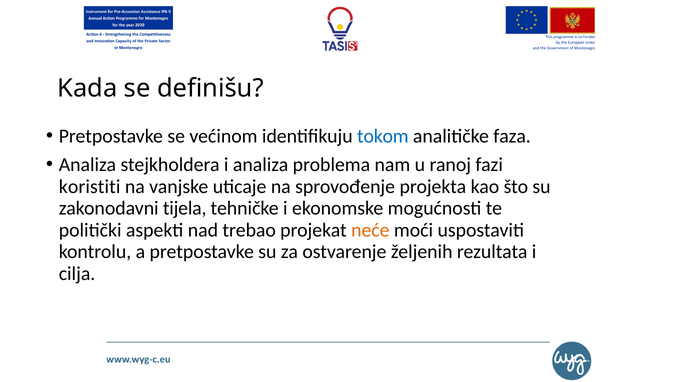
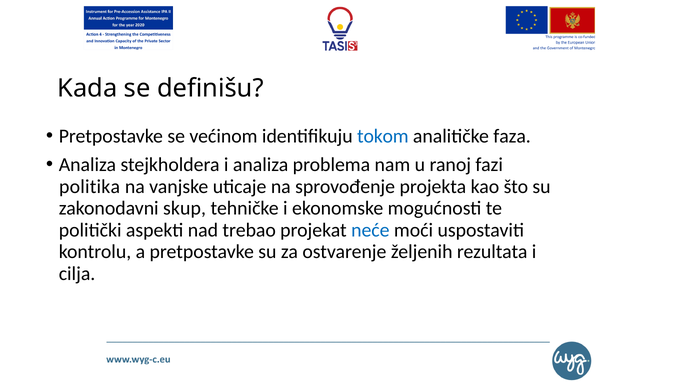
koristiti: koristiti -> politika
tijela: tijela -> skup
neće colour: orange -> blue
